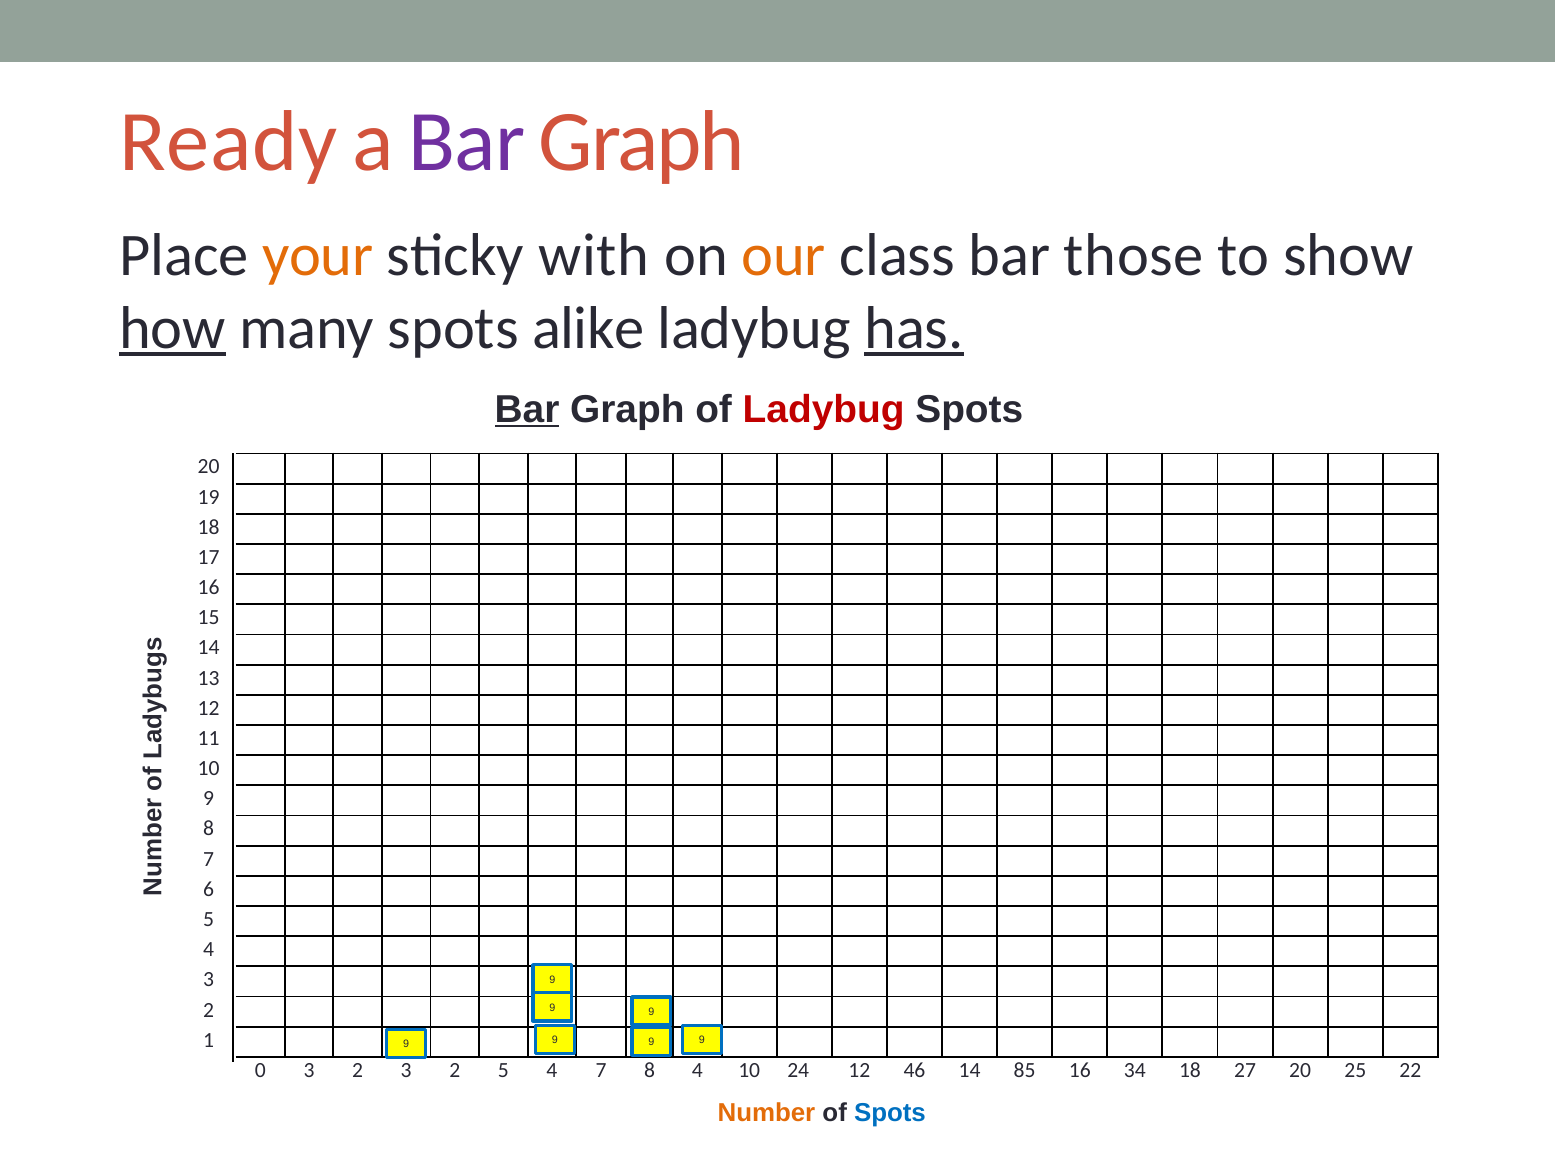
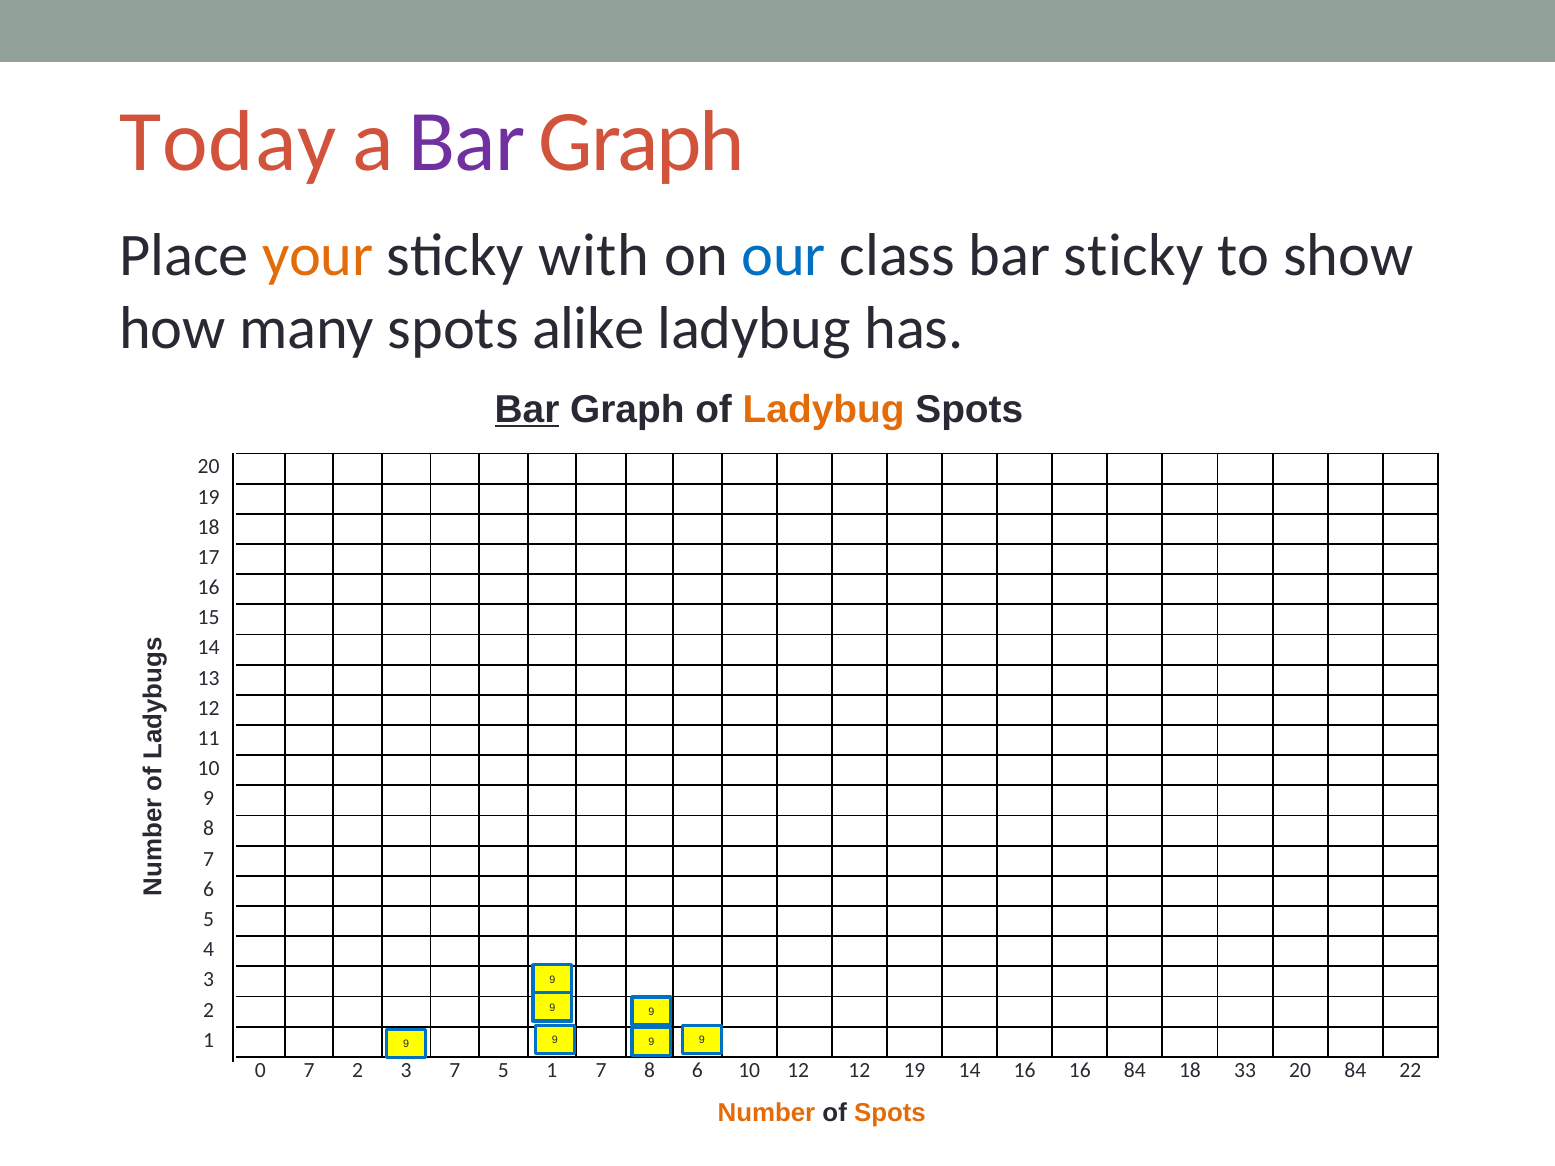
Ready: Ready -> Today
our colour: orange -> blue
bar those: those -> sticky
how underline: present -> none
has underline: present -> none
Ladybug at (824, 409) colour: red -> orange
0 3: 3 -> 7
2 3 2: 2 -> 7
4 at (552, 1070): 4 -> 1
8 4: 4 -> 6
10 24: 24 -> 12
12 46: 46 -> 19
14 85: 85 -> 16
16 34: 34 -> 84
27: 27 -> 33
20 25: 25 -> 84
Spots at (890, 1114) colour: blue -> orange
